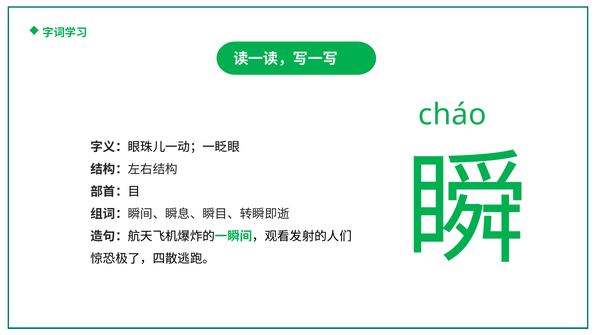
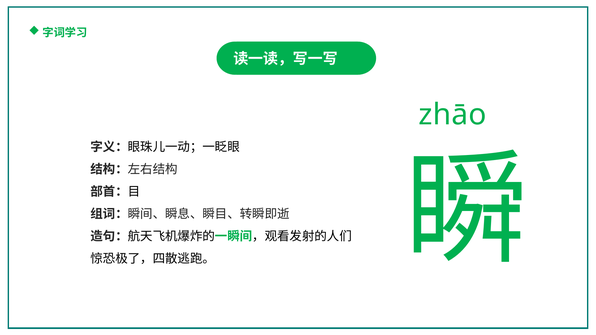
cháo: cháo -> zhāo
